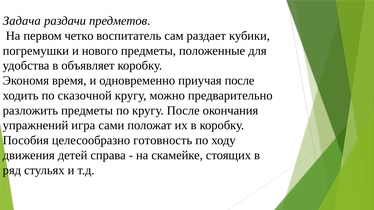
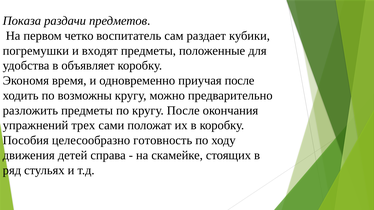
Задача: Задача -> Показа
нового: нового -> входят
сказочной: сказочной -> возможны
игра: игра -> трех
